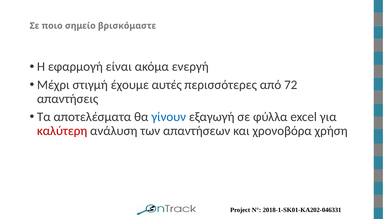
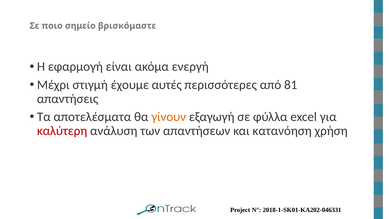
72: 72 -> 81
γίνουν colour: blue -> orange
χρονοβόρα: χρονοβόρα -> κατανόηση
